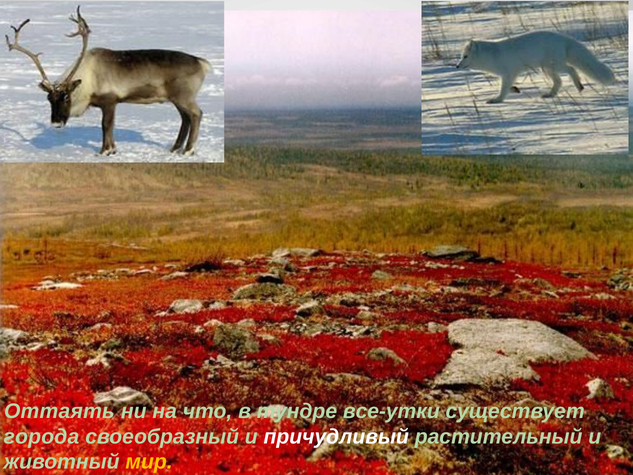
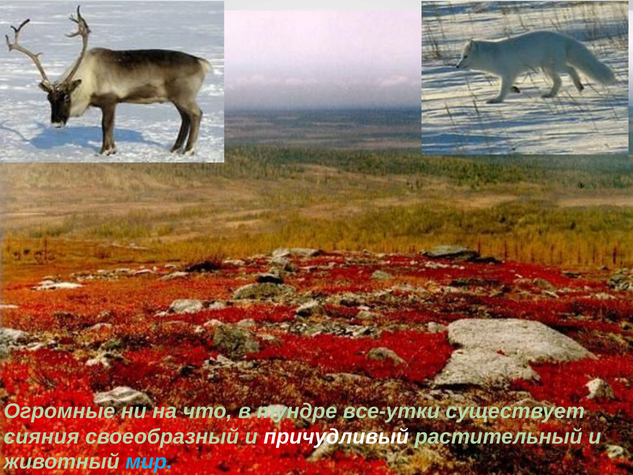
Оттаять: Оттаять -> Огромные
города: города -> сияния
мир colour: yellow -> light blue
